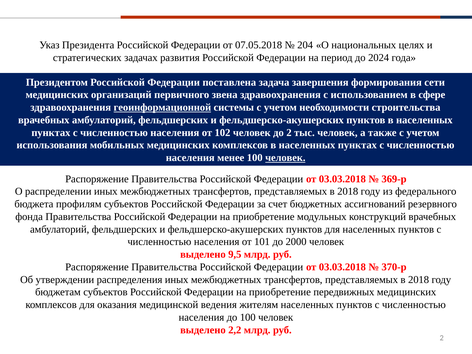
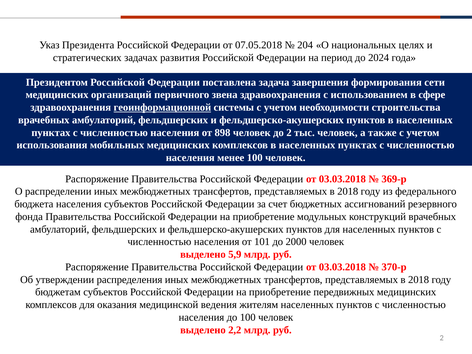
102: 102 -> 898
человек at (285, 158) underline: present -> none
бюджета профилям: профилям -> населения
9,5: 9,5 -> 5,9
